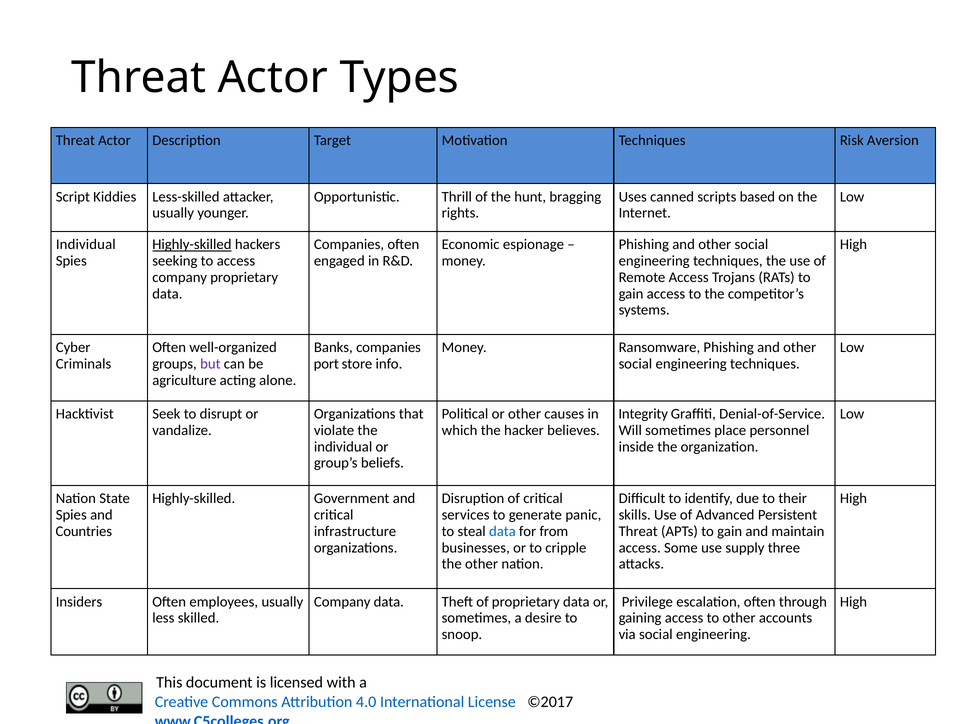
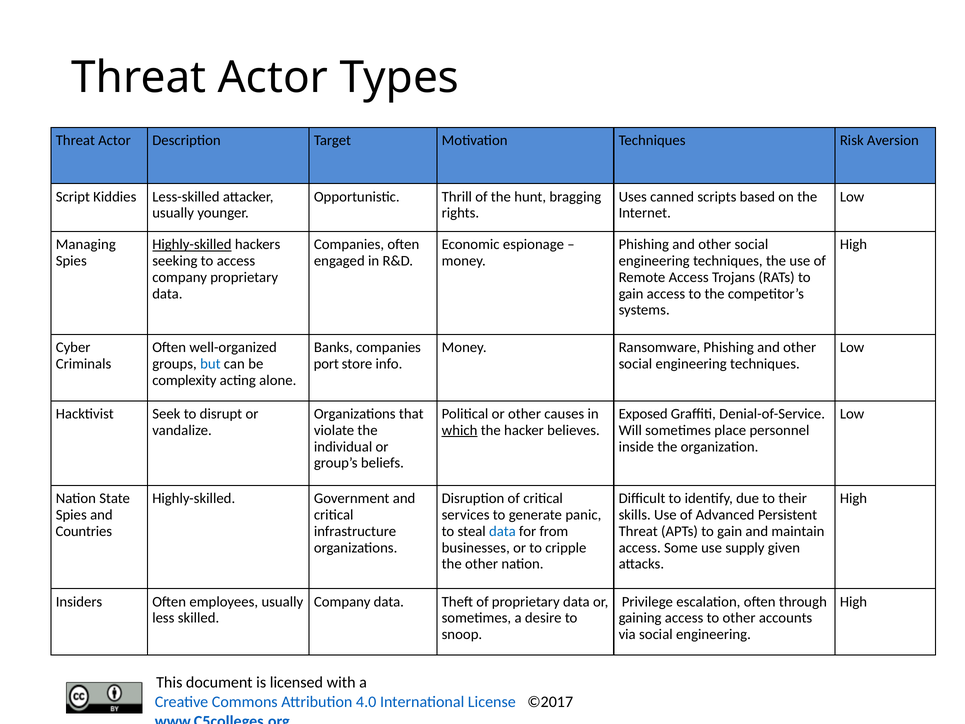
Individual at (86, 244): Individual -> Managing
but colour: purple -> blue
agriculture: agriculture -> complexity
Integrity: Integrity -> Exposed
which underline: none -> present
three: three -> given
